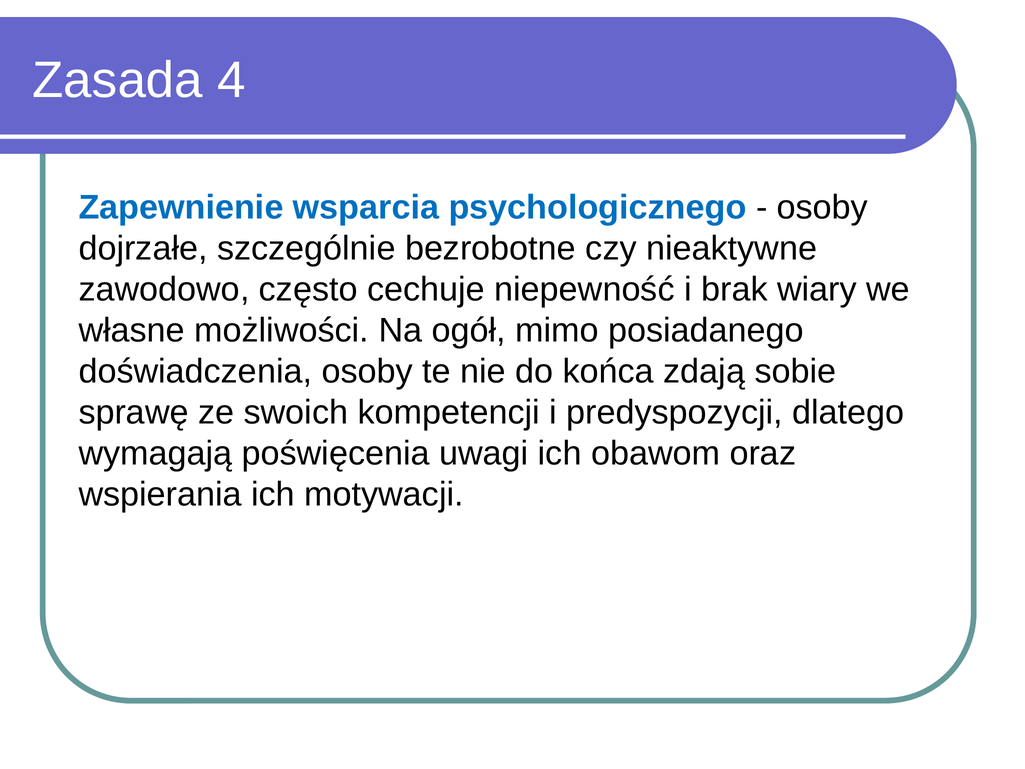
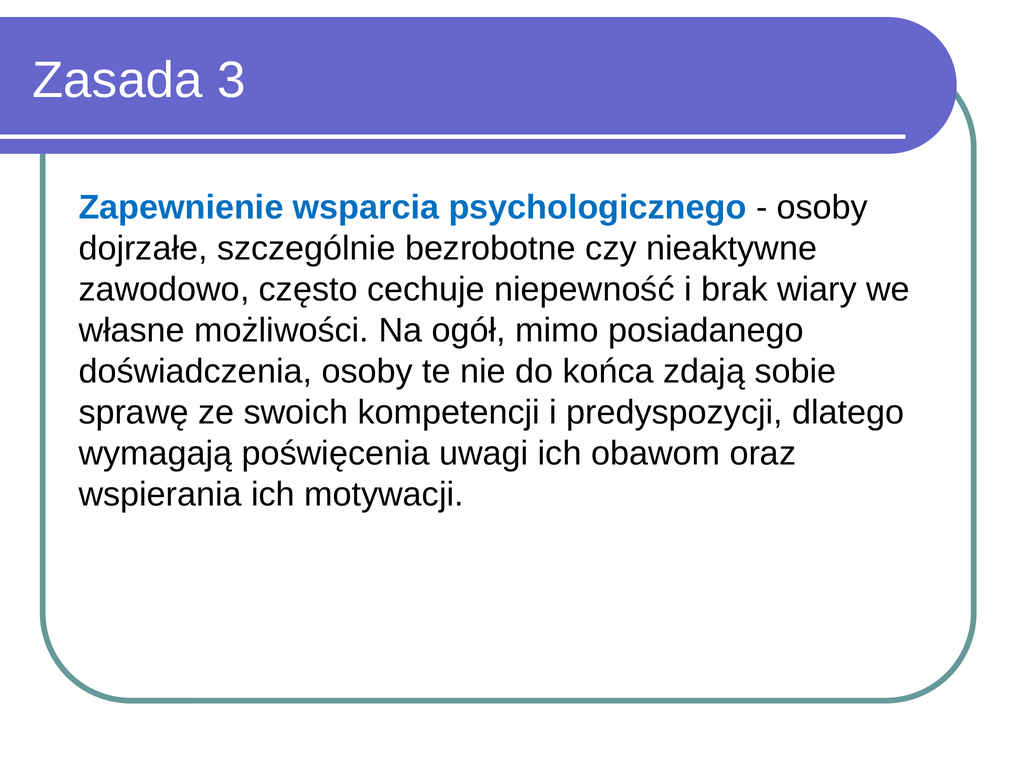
4: 4 -> 3
